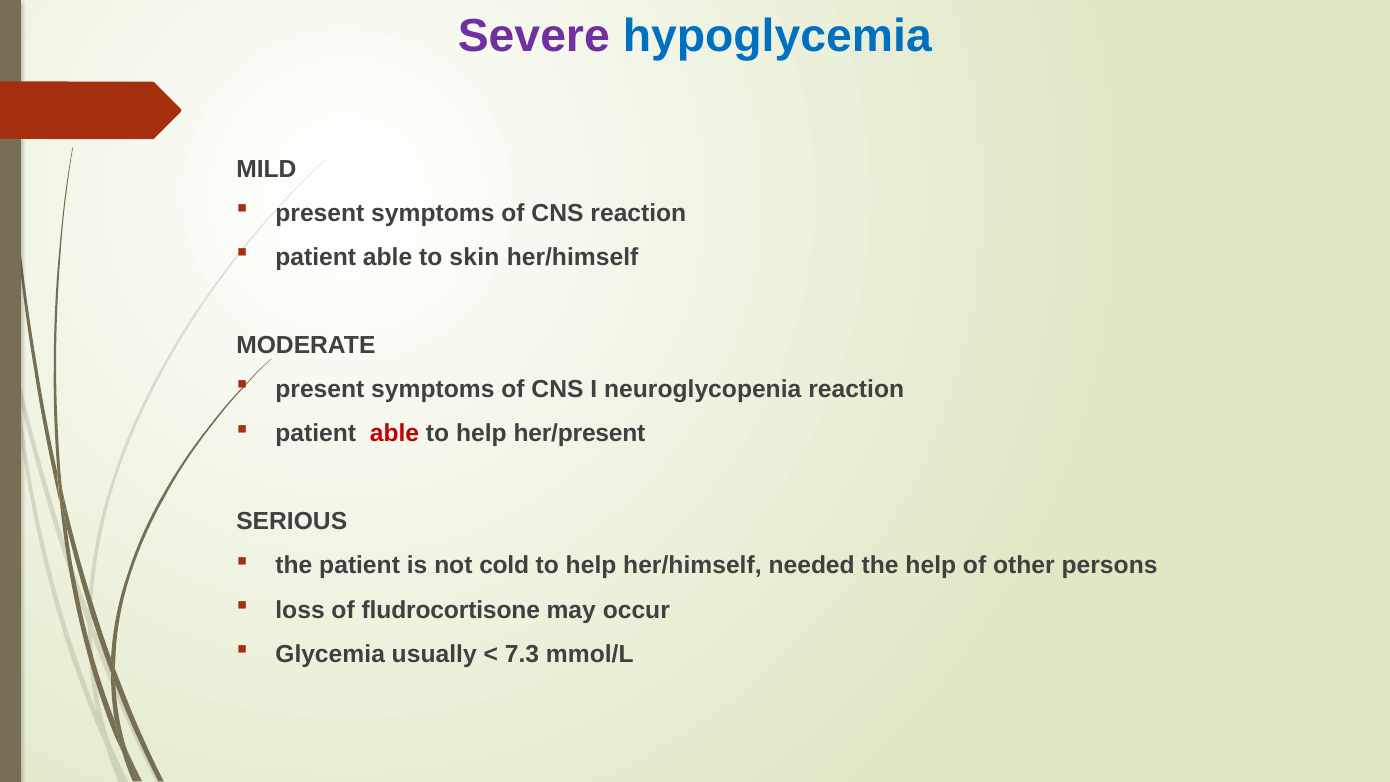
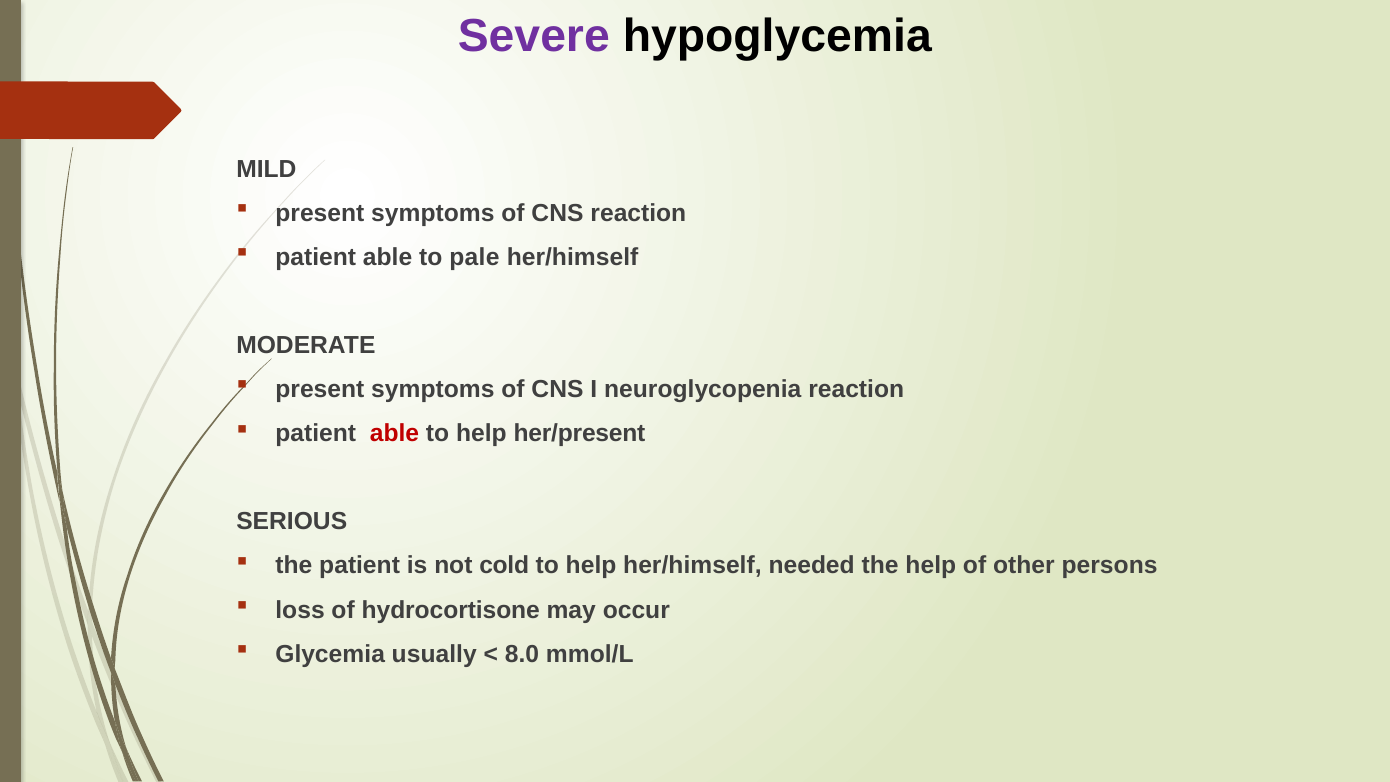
hypoglycemia colour: blue -> black
skin: skin -> pale
fludrocortisone: fludrocortisone -> hydrocortisone
7.3: 7.3 -> 8.0
